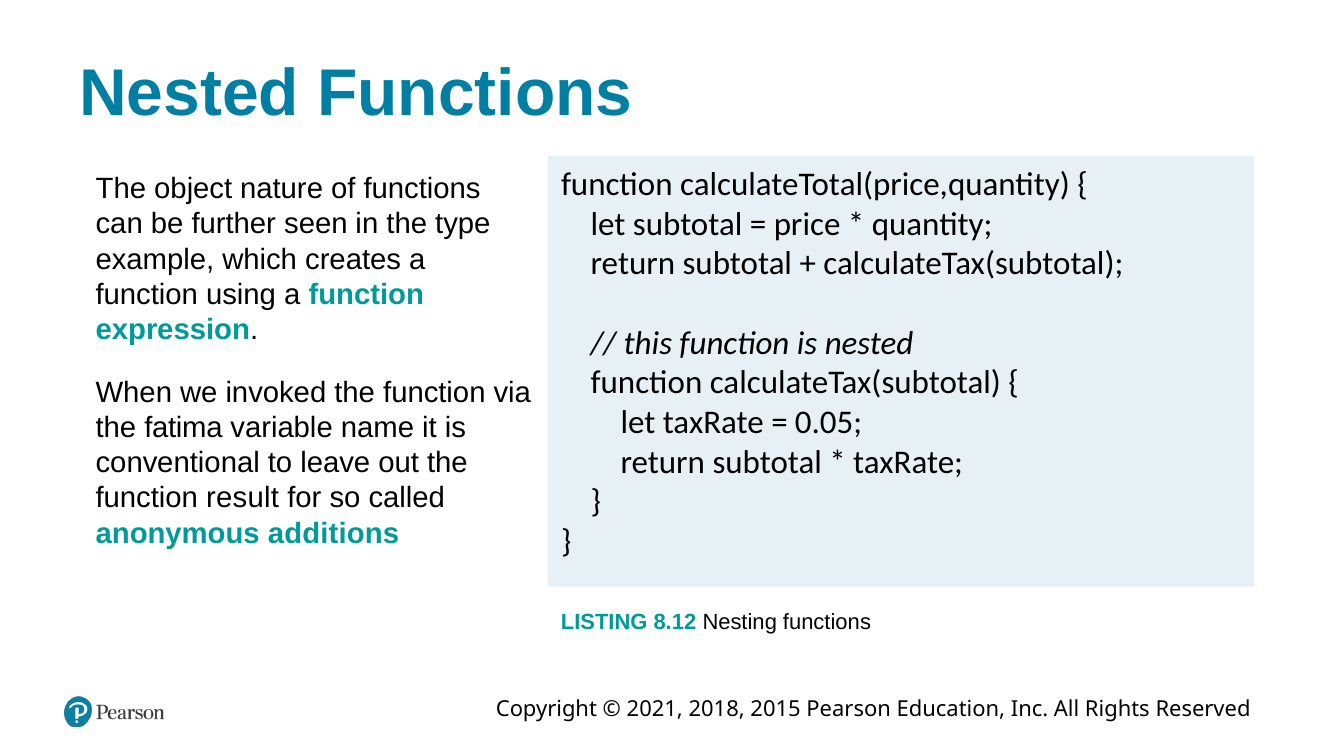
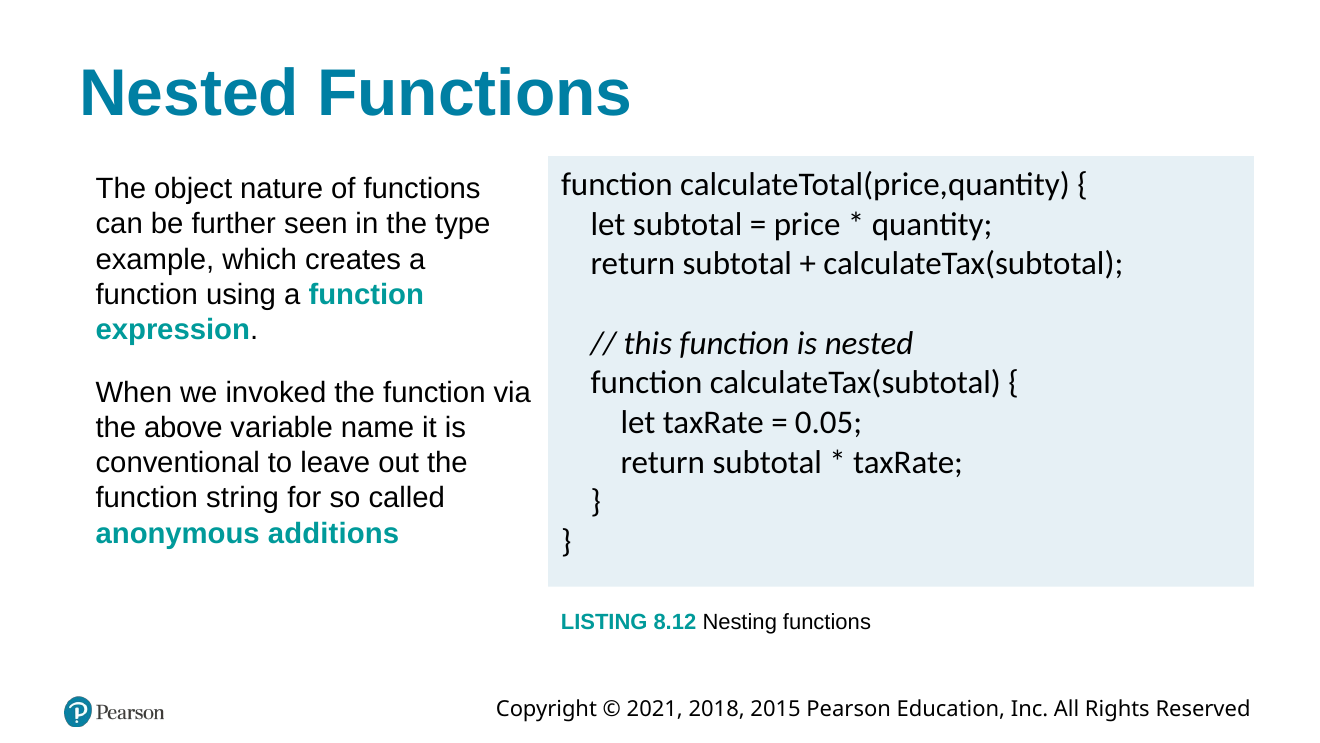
fatima: fatima -> above
result: result -> string
